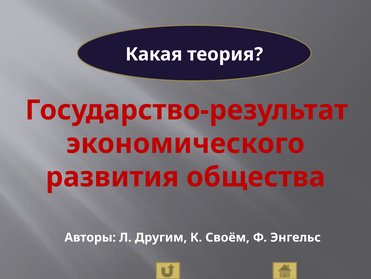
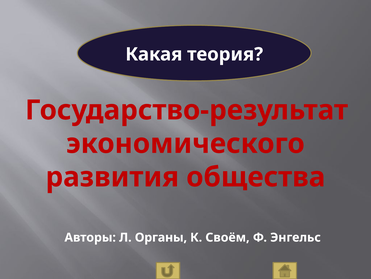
Другим: Другим -> Органы
